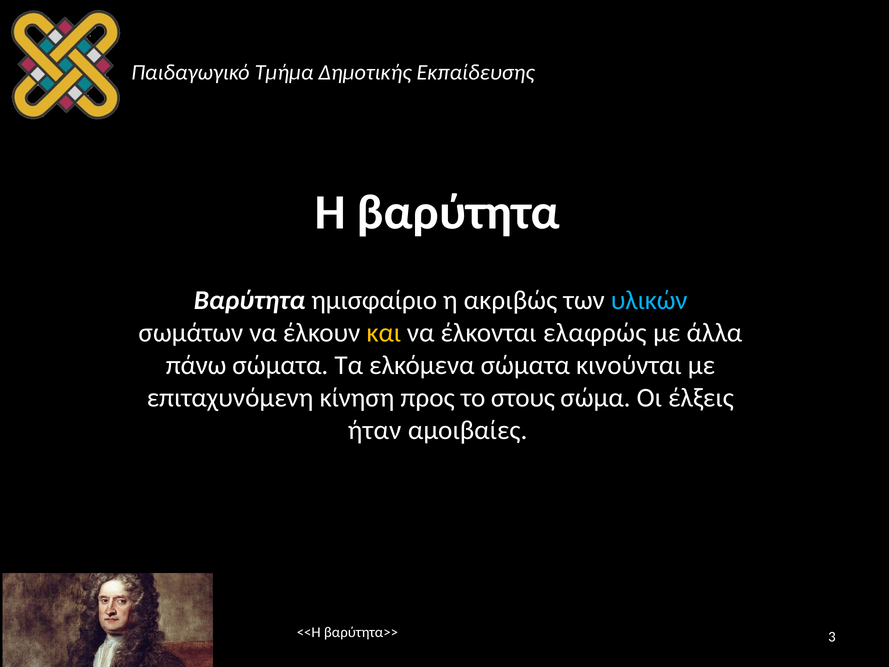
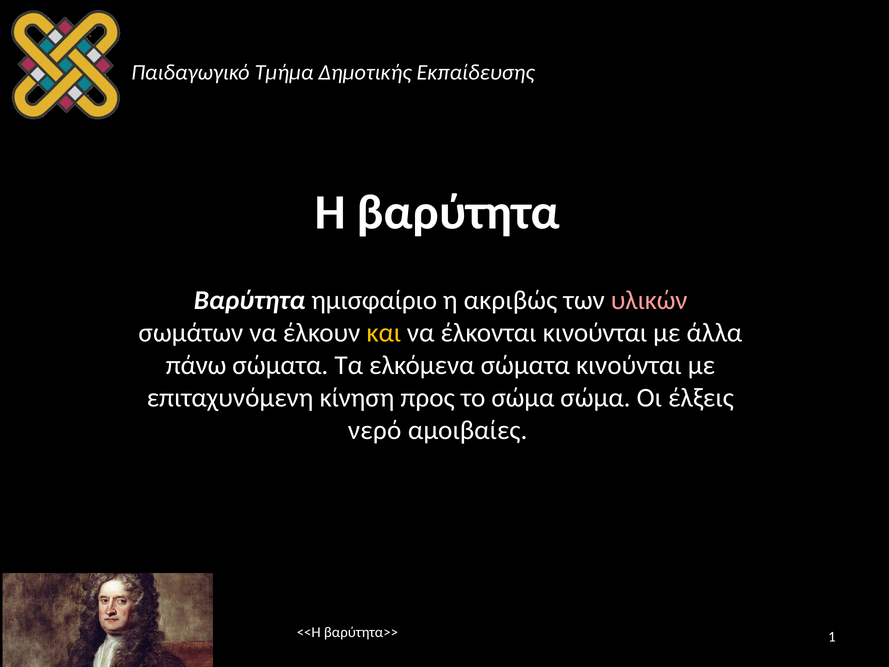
υλικών colour: light blue -> pink
έλκονται ελαφρώς: ελαφρώς -> κινούνται
το στους: στους -> σώμα
ήταν: ήταν -> νερό
3: 3 -> 1
